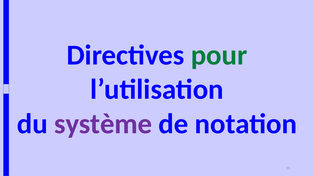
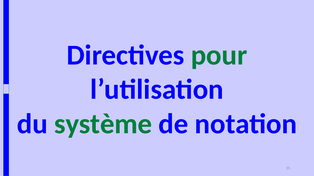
système colour: purple -> green
